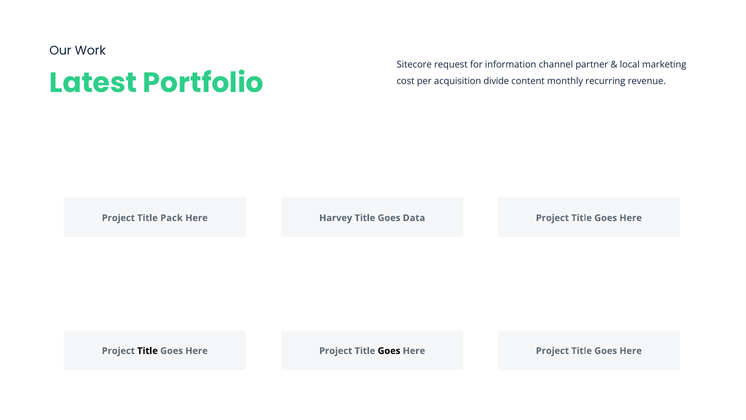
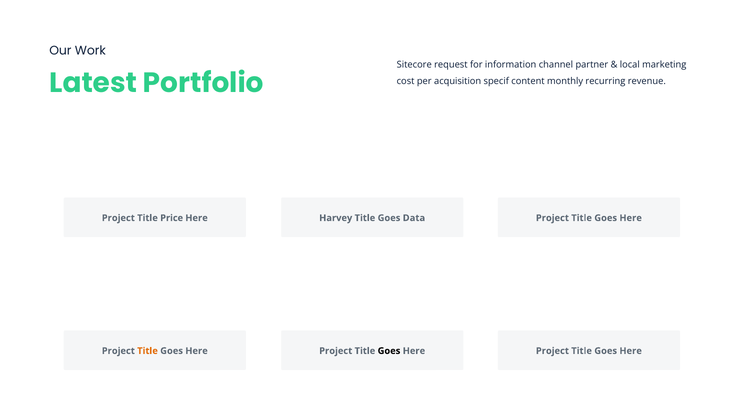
divide: divide -> specif
Pack: Pack -> Price
Title at (148, 351) colour: black -> orange
